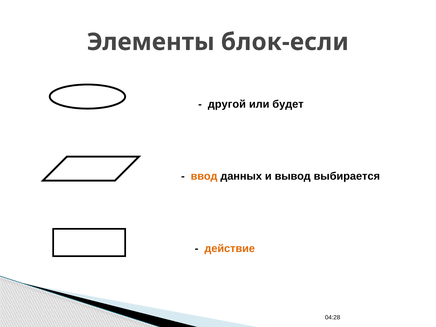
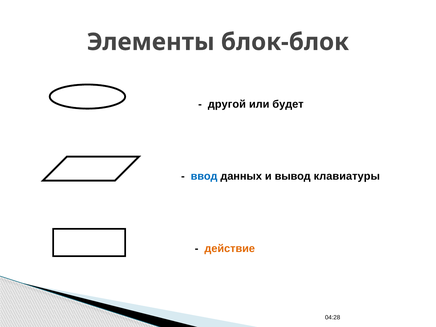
блок-если: блок-если -> блок-блок
ввод colour: orange -> blue
выбирается: выбирается -> клавиатуры
